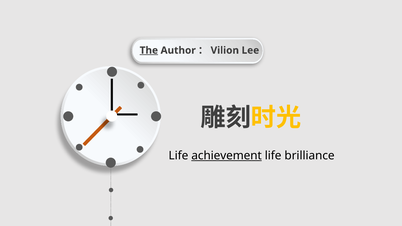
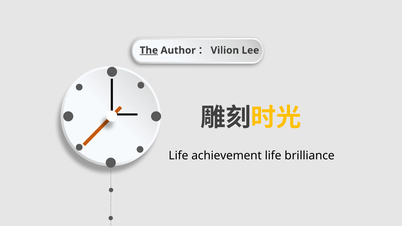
achievement underline: present -> none
